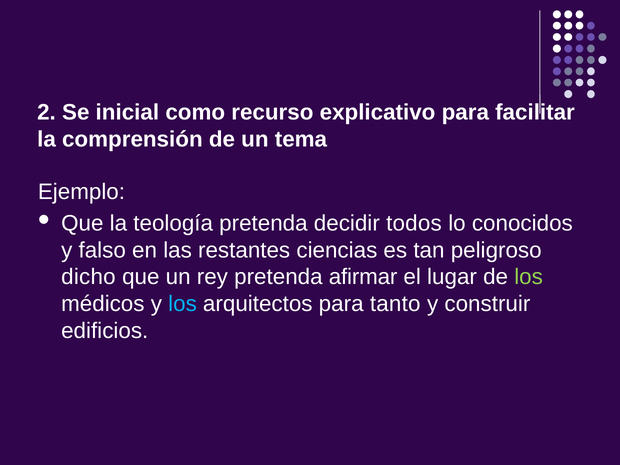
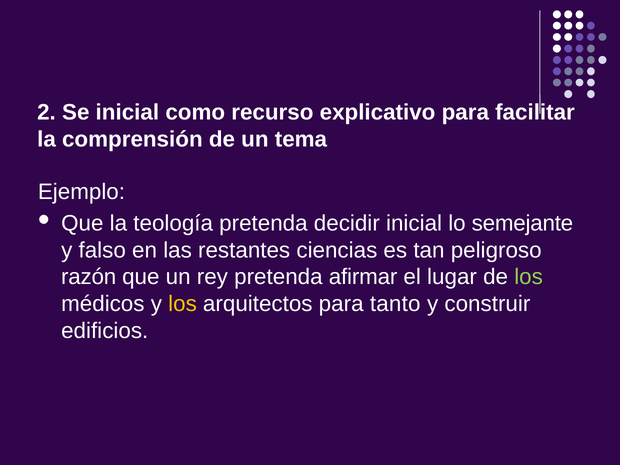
decidir todos: todos -> inicial
conocidos: conocidos -> semejante
dicho: dicho -> razón
los at (183, 304) colour: light blue -> yellow
